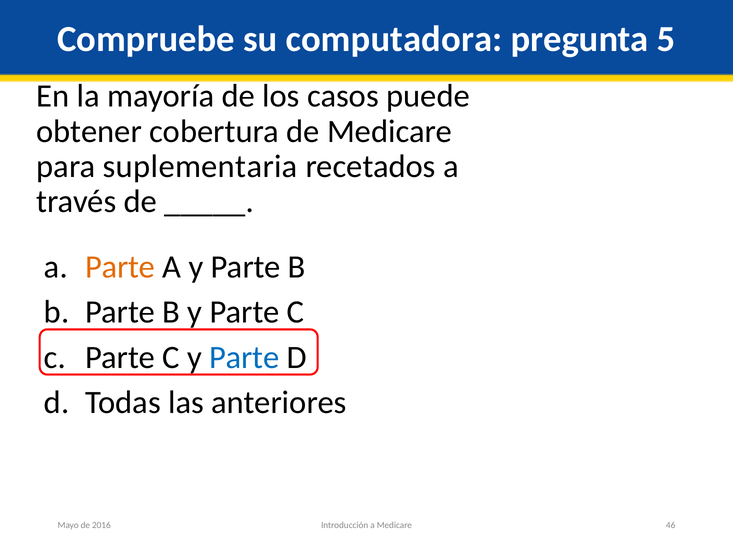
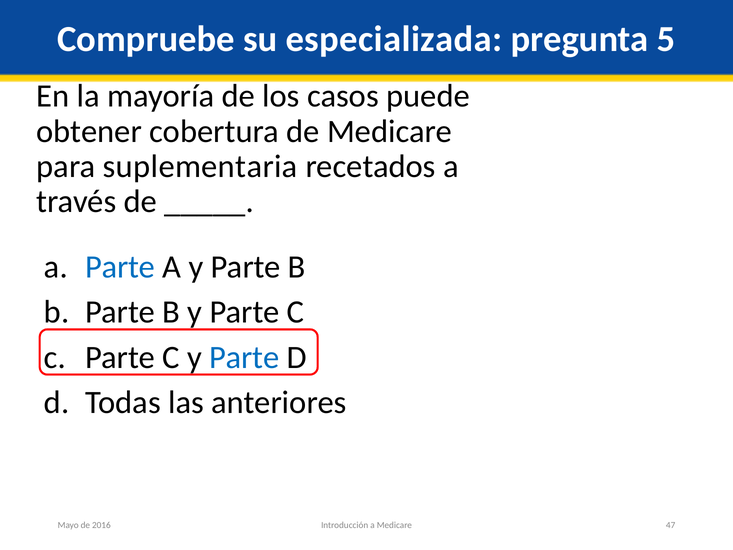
computadora: computadora -> especializada
Parte at (120, 267) colour: orange -> blue
46: 46 -> 47
